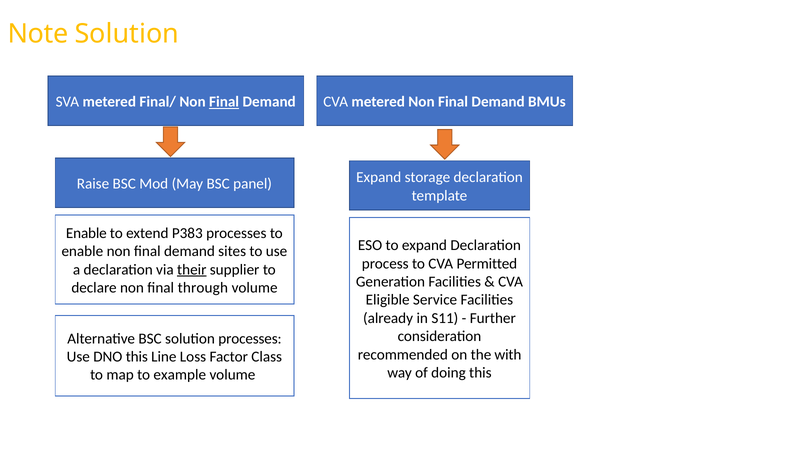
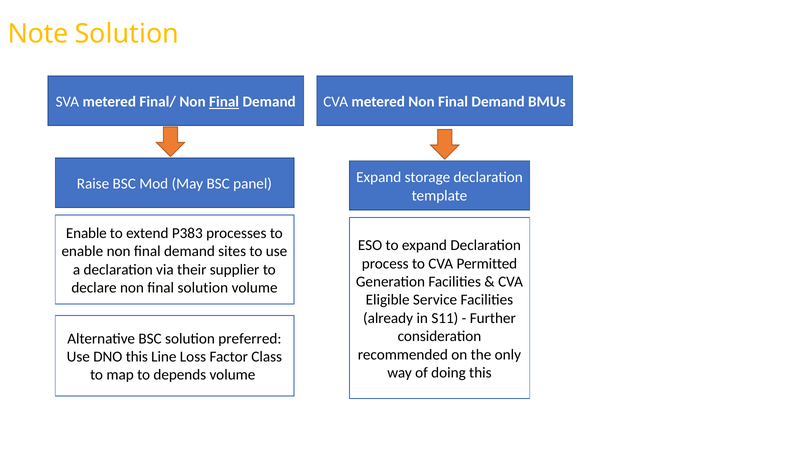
their underline: present -> none
final through: through -> solution
solution processes: processes -> preferred
with: with -> only
example: example -> depends
